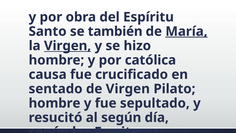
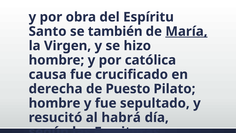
Virgen at (68, 46) underline: present -> none
sentado: sentado -> derecha
de Virgen: Virgen -> Puesto
al según: según -> habrá
